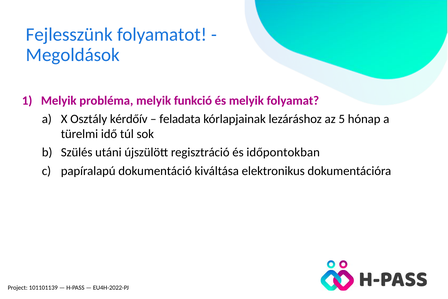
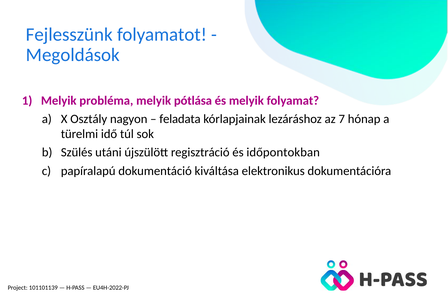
funkció: funkció -> pótlása
kérdőív: kérdőív -> nagyon
5: 5 -> 7
